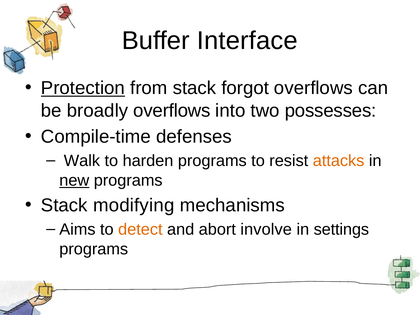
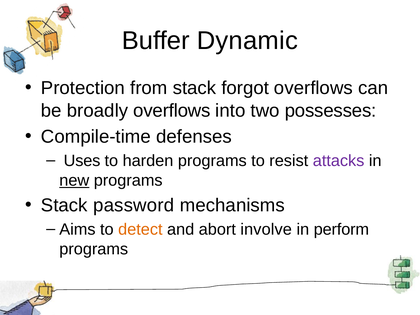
Interface: Interface -> Dynamic
Protection underline: present -> none
Walk: Walk -> Uses
attacks colour: orange -> purple
modifying: modifying -> password
settings: settings -> perform
